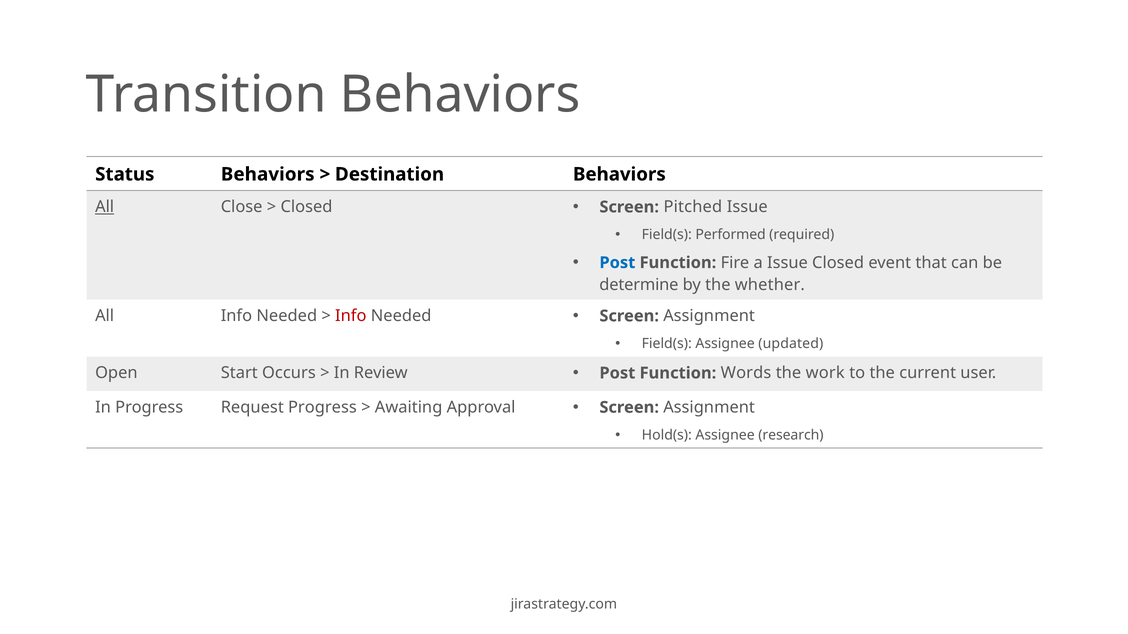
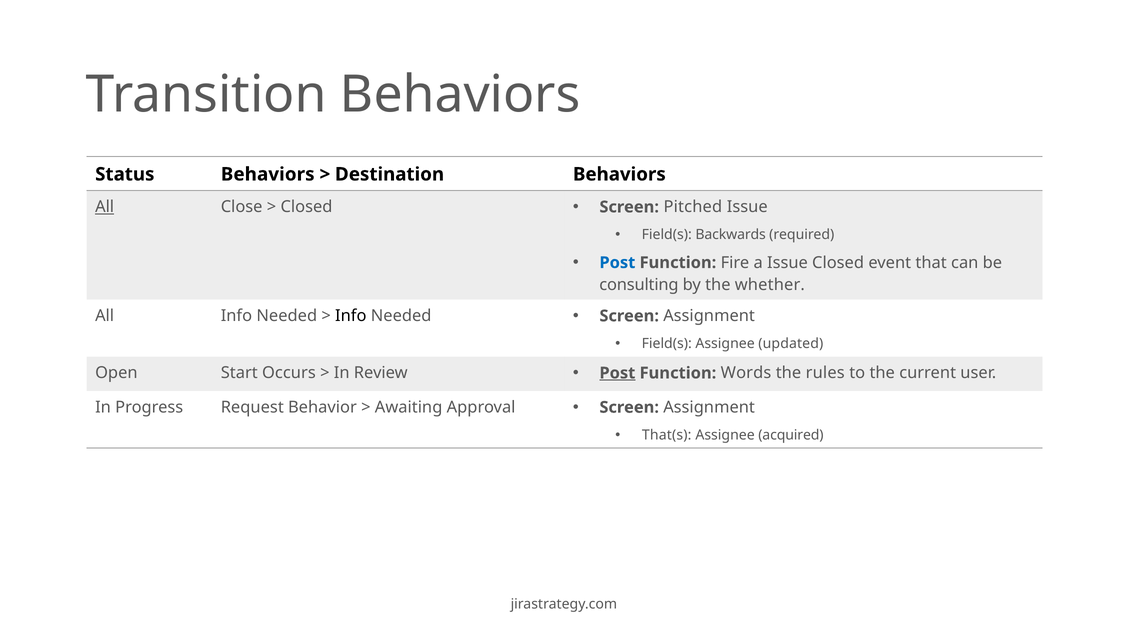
Performed: Performed -> Backwards
determine: determine -> consulting
Info at (351, 316) colour: red -> black
Post at (617, 373) underline: none -> present
work: work -> rules
Request Progress: Progress -> Behavior
Hold(s: Hold(s -> That(s
research: research -> acquired
